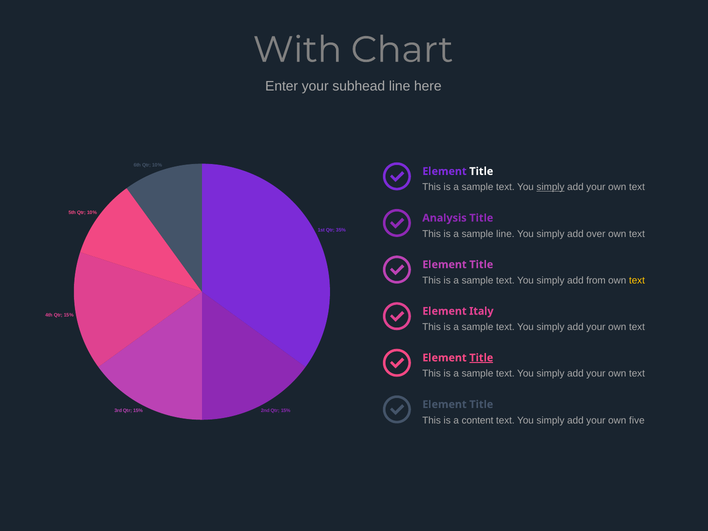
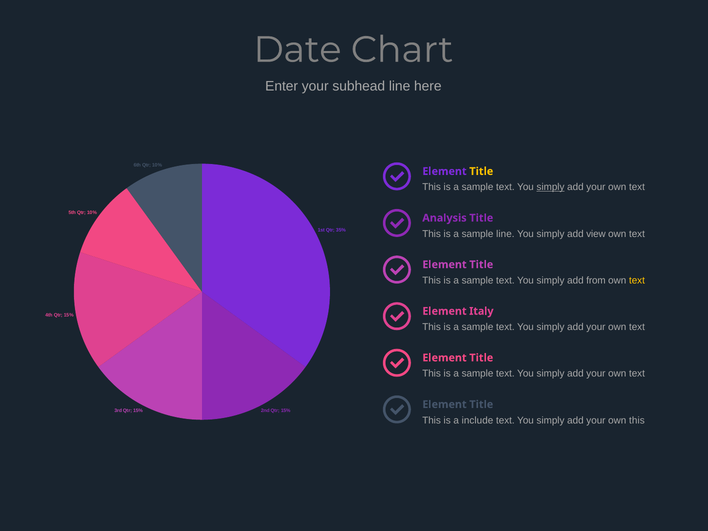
With: With -> Date
Title at (481, 171) colour: white -> yellow
over: over -> view
Title at (481, 358) underline: present -> none
content: content -> include
own five: five -> this
